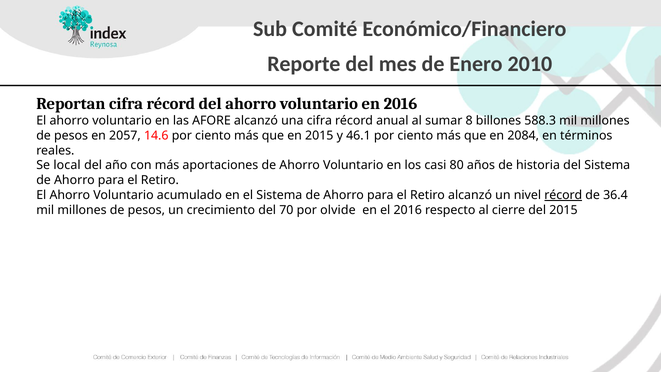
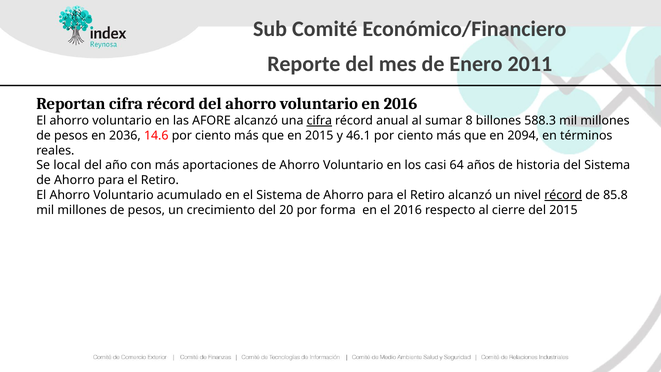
2010: 2010 -> 2011
cifra at (319, 121) underline: none -> present
2057: 2057 -> 2036
2084: 2084 -> 2094
80: 80 -> 64
36.4: 36.4 -> 85.8
70: 70 -> 20
olvide: olvide -> forma
